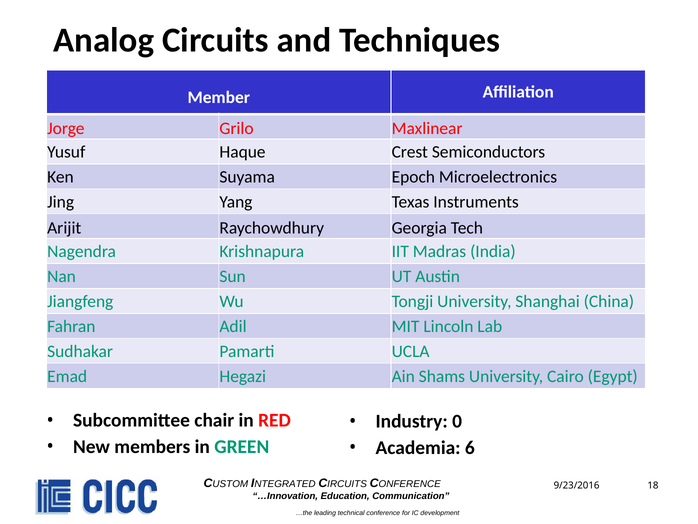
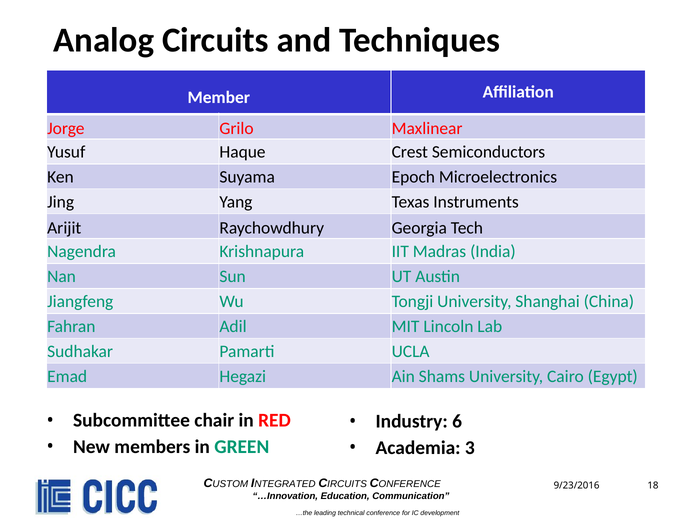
0: 0 -> 6
6: 6 -> 3
